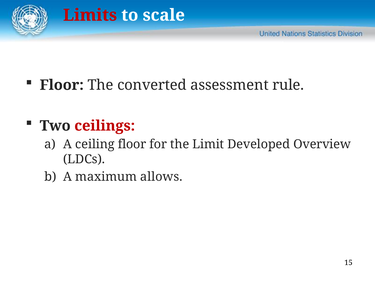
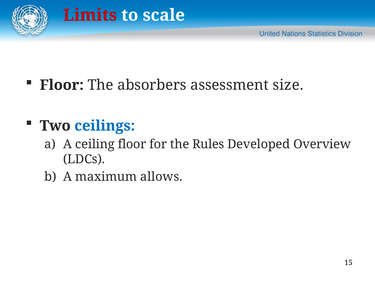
converted: converted -> absorbers
rule: rule -> size
ceilings colour: red -> blue
Limit: Limit -> Rules
